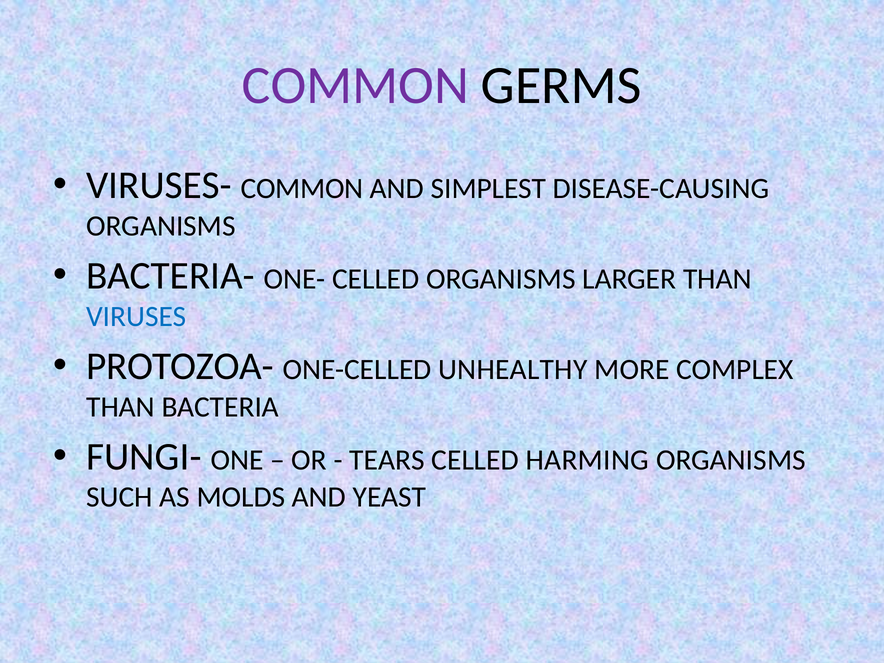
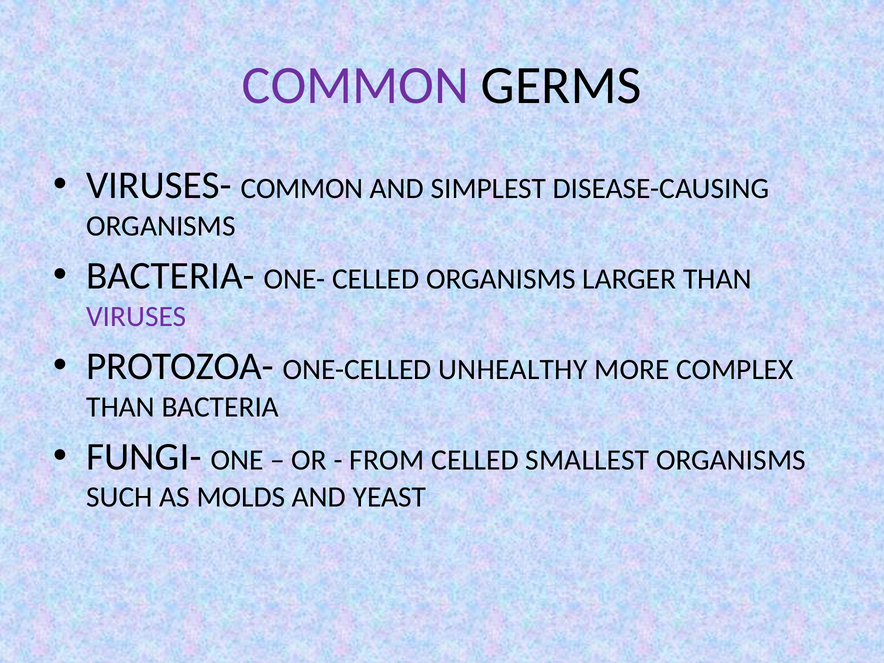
VIRUSES colour: blue -> purple
TEARS: TEARS -> FROM
HARMING: HARMING -> SMALLEST
